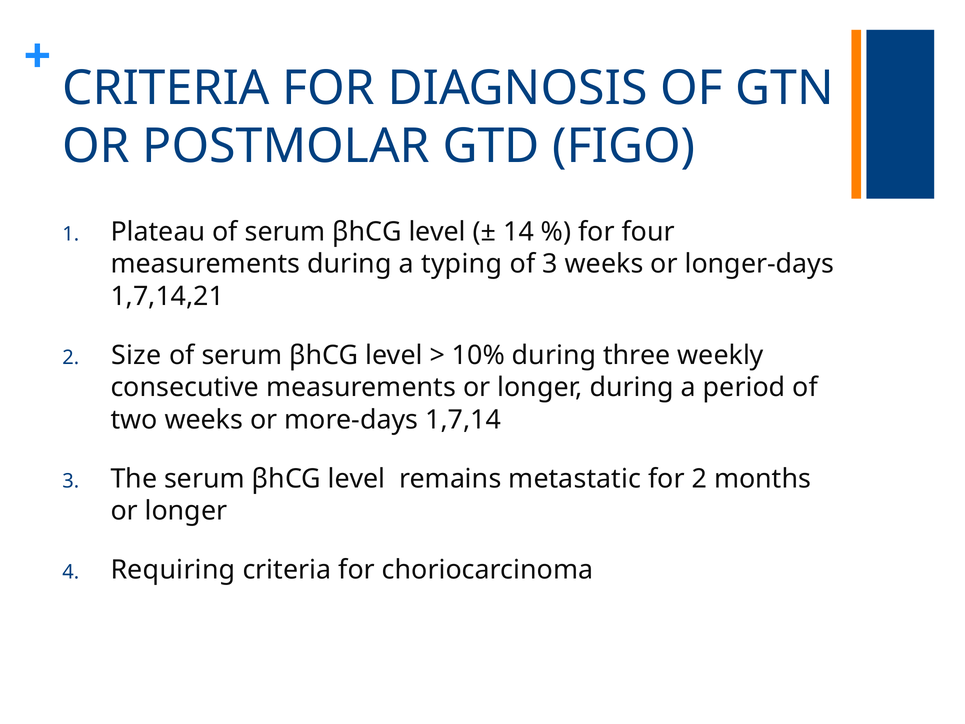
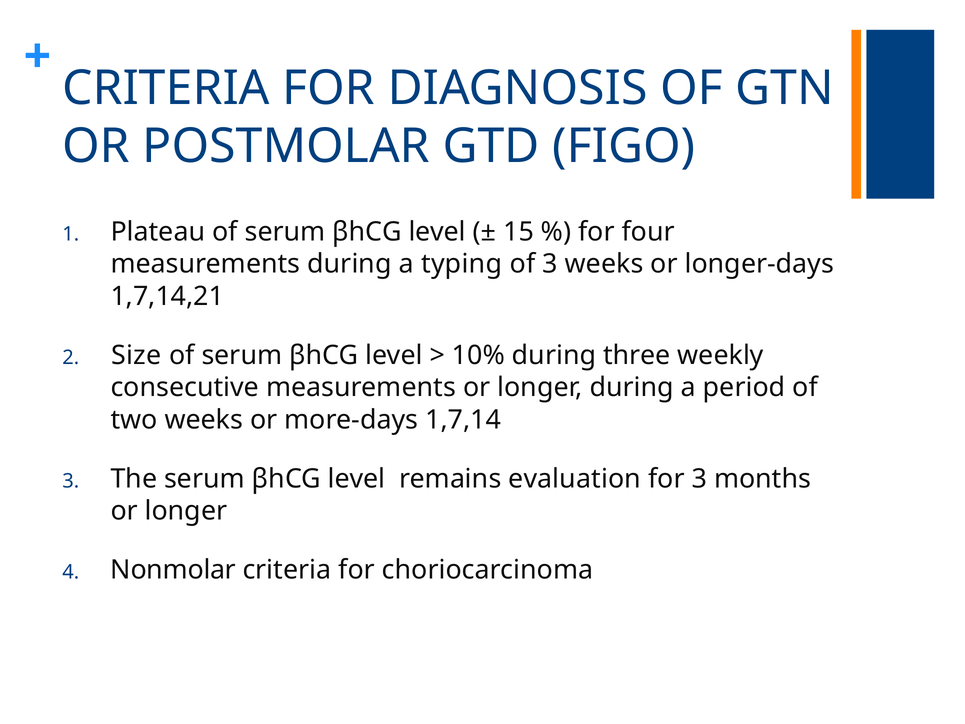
14: 14 -> 15
metastatic: metastatic -> evaluation
for 2: 2 -> 3
Requiring: Requiring -> Nonmolar
